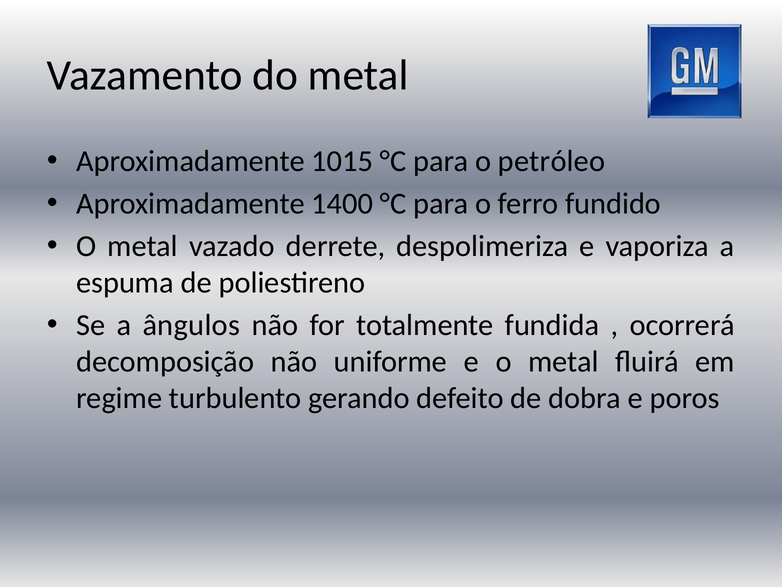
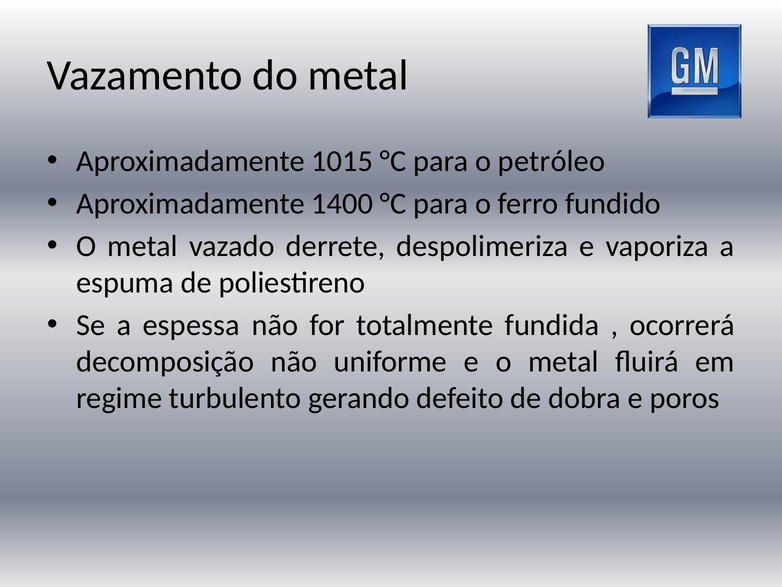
ângulos: ângulos -> espessa
